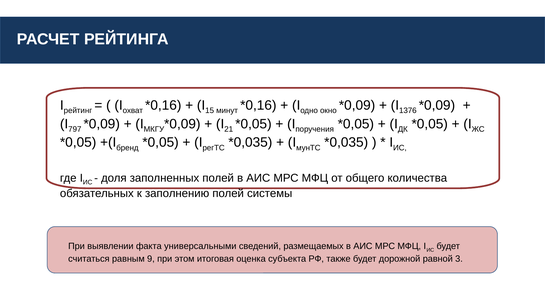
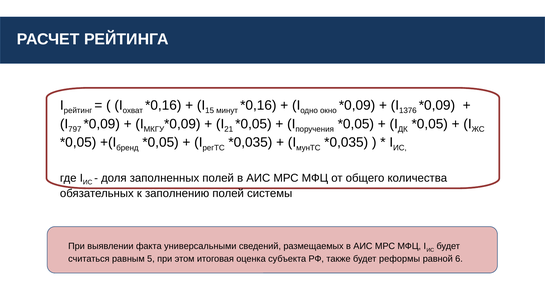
9: 9 -> 5
дорожной: дорожной -> реформы
3: 3 -> 6
